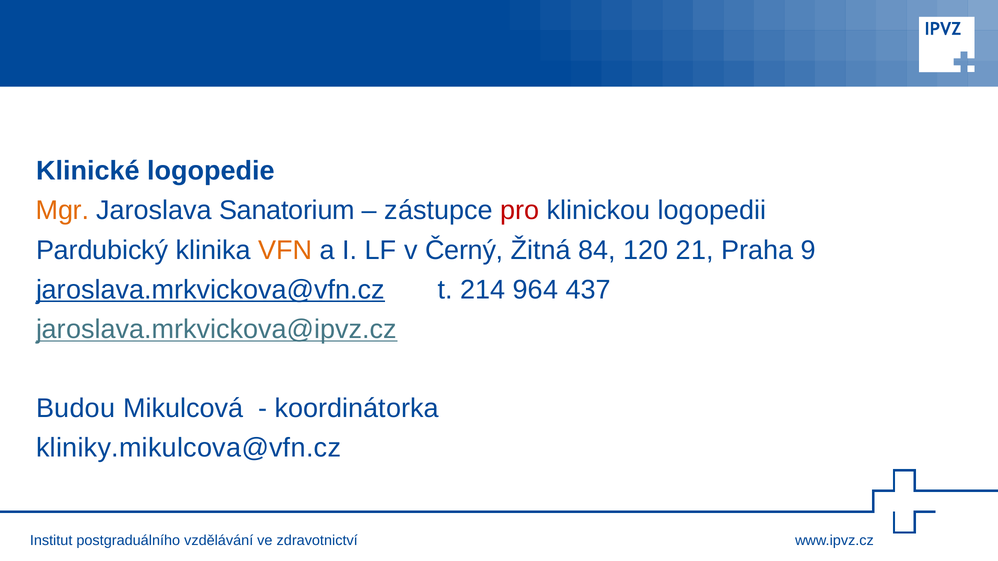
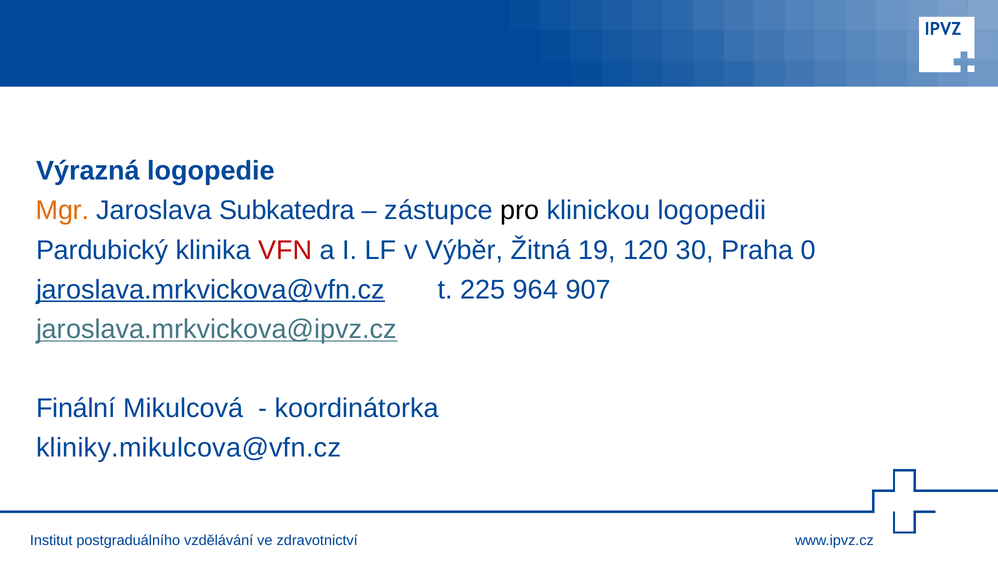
Klinické: Klinické -> Výrazná
Sanatorium: Sanatorium -> Subkatedra
pro colour: red -> black
VFN colour: orange -> red
Černý: Černý -> Výběr
84: 84 -> 19
21: 21 -> 30
9: 9 -> 0
214: 214 -> 225
437: 437 -> 907
Budou: Budou -> Finální
